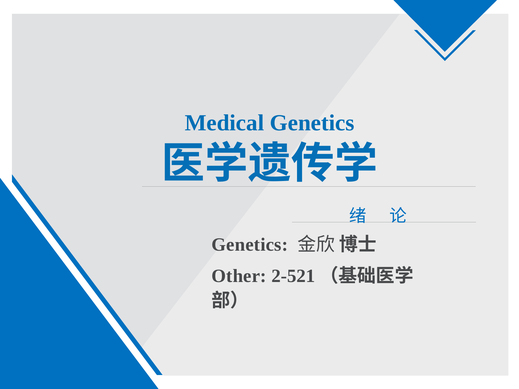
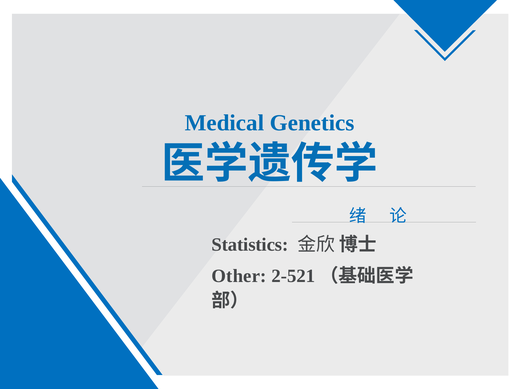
Genetics at (250, 245): Genetics -> Statistics
